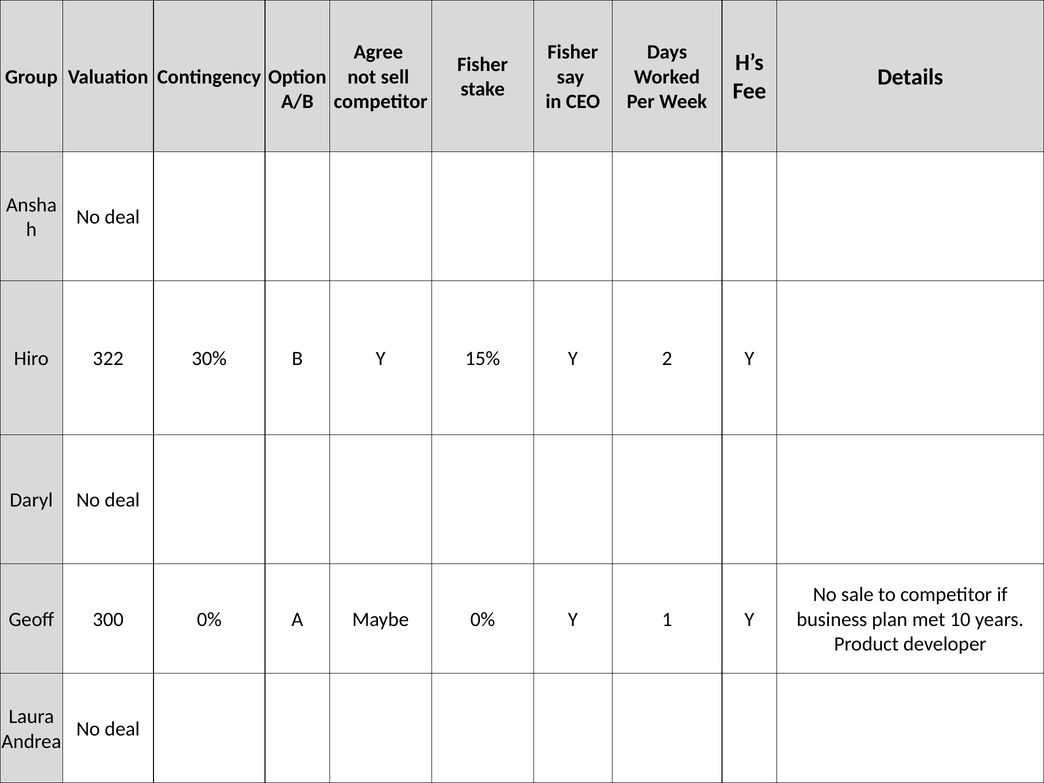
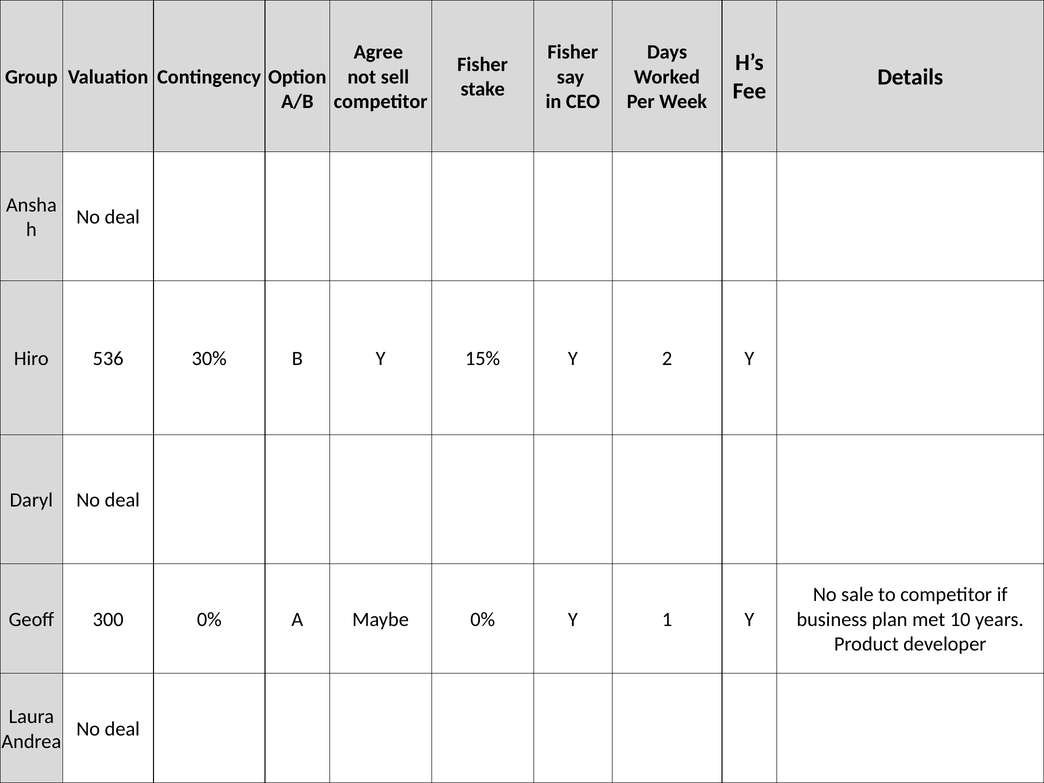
322: 322 -> 536
